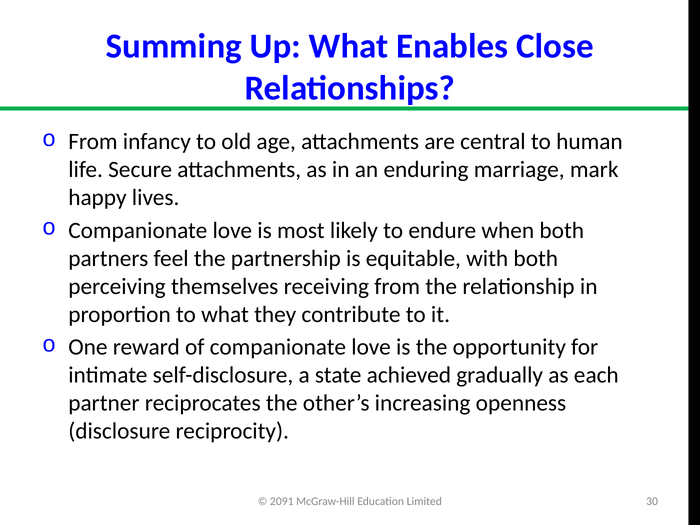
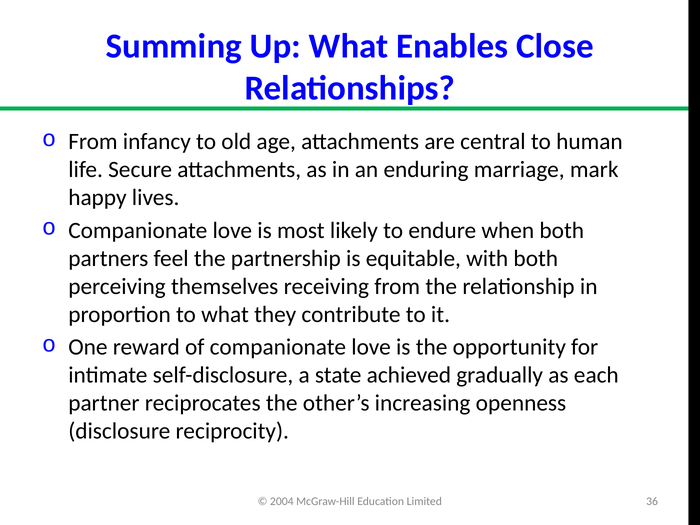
2091: 2091 -> 2004
30: 30 -> 36
